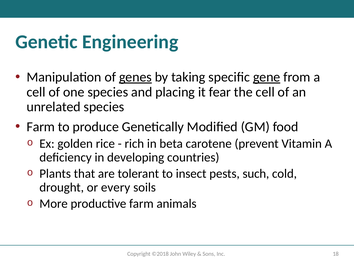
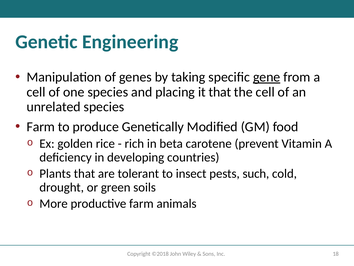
genes underline: present -> none
it fear: fear -> that
every: every -> green
